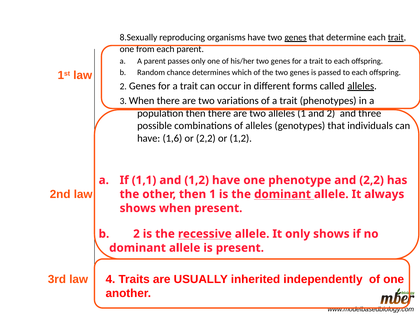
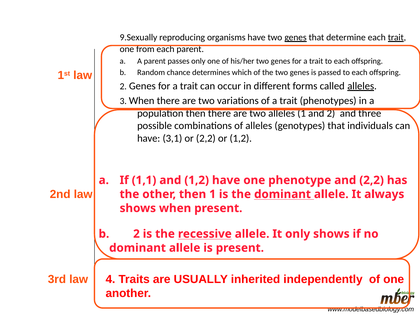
8.Sexually: 8.Sexually -> 9.Sexually
1,6: 1,6 -> 3,1
